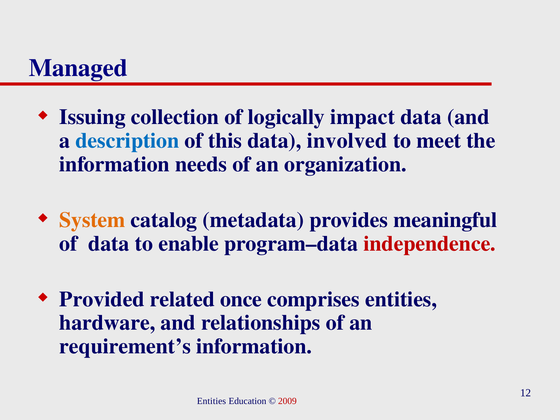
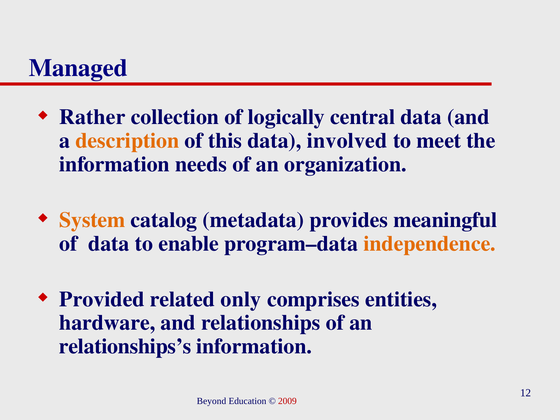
Issuing: Issuing -> Rather
impact: impact -> central
description colour: blue -> orange
independence colour: red -> orange
once: once -> only
requirement’s: requirement’s -> relationships’s
Entities at (211, 401): Entities -> Beyond
